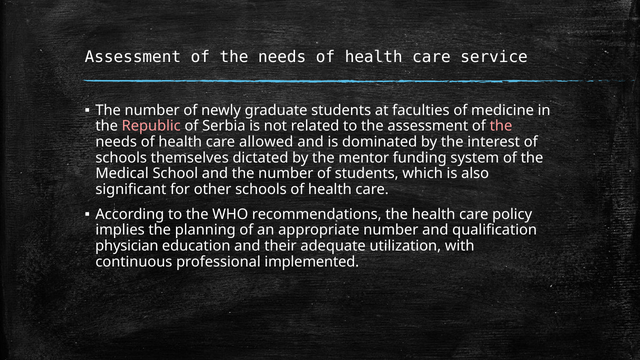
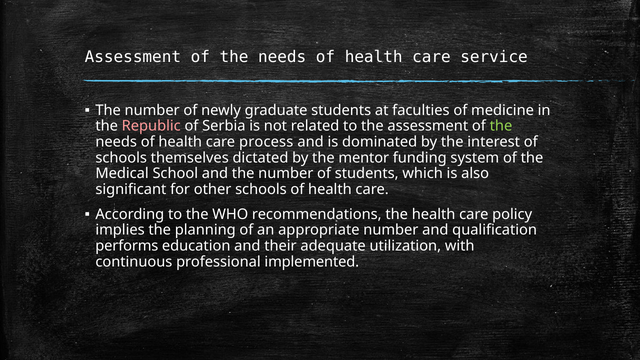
the at (501, 126) colour: pink -> light green
allowed: allowed -> process
physician: physician -> performs
